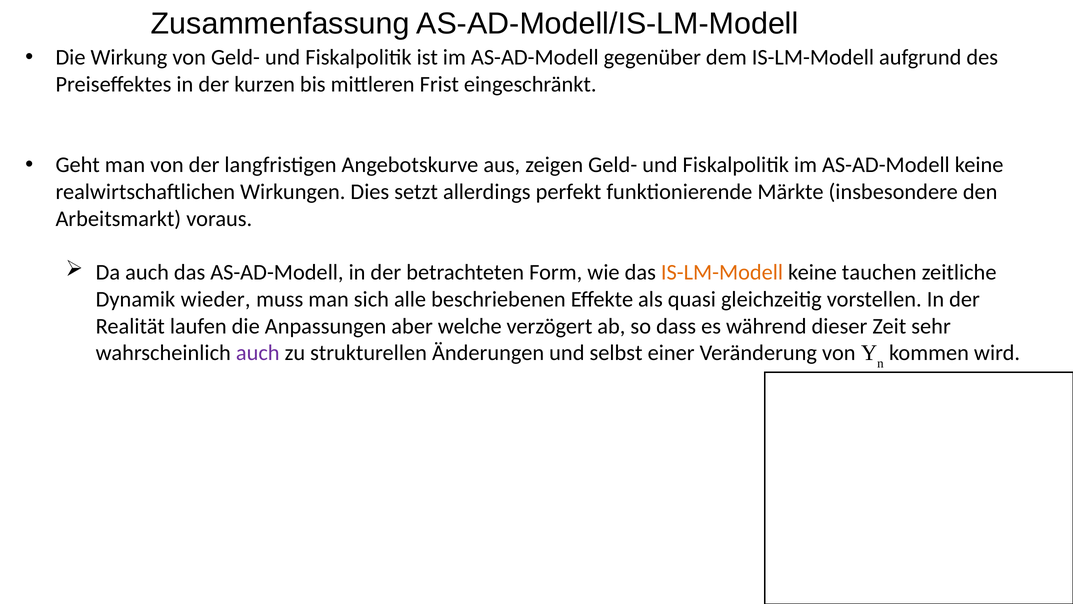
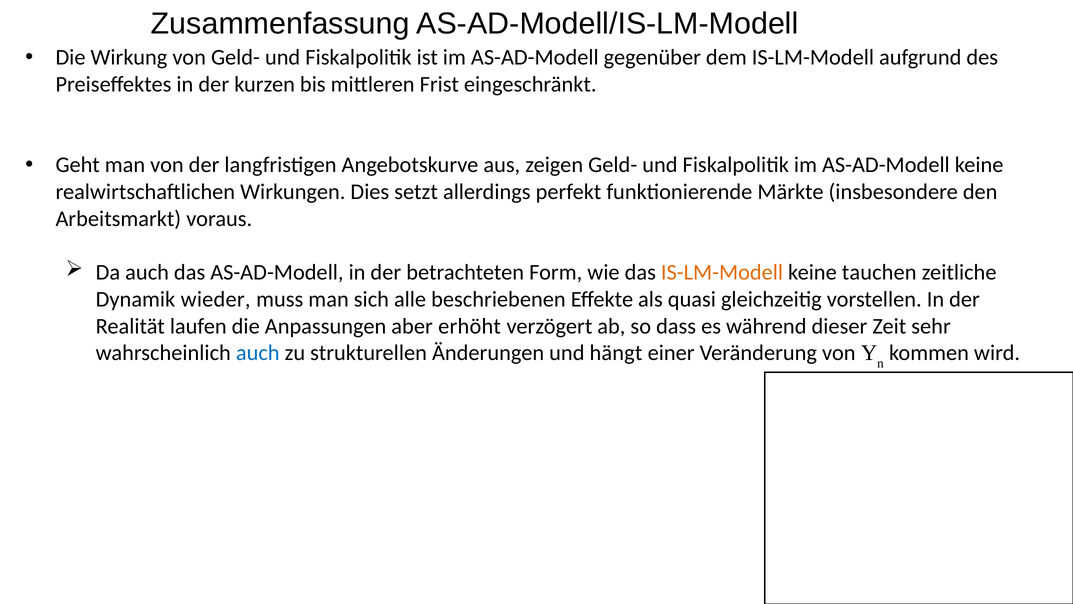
welche: welche -> erhöht
auch at (258, 353) colour: purple -> blue
selbst: selbst -> hängt
